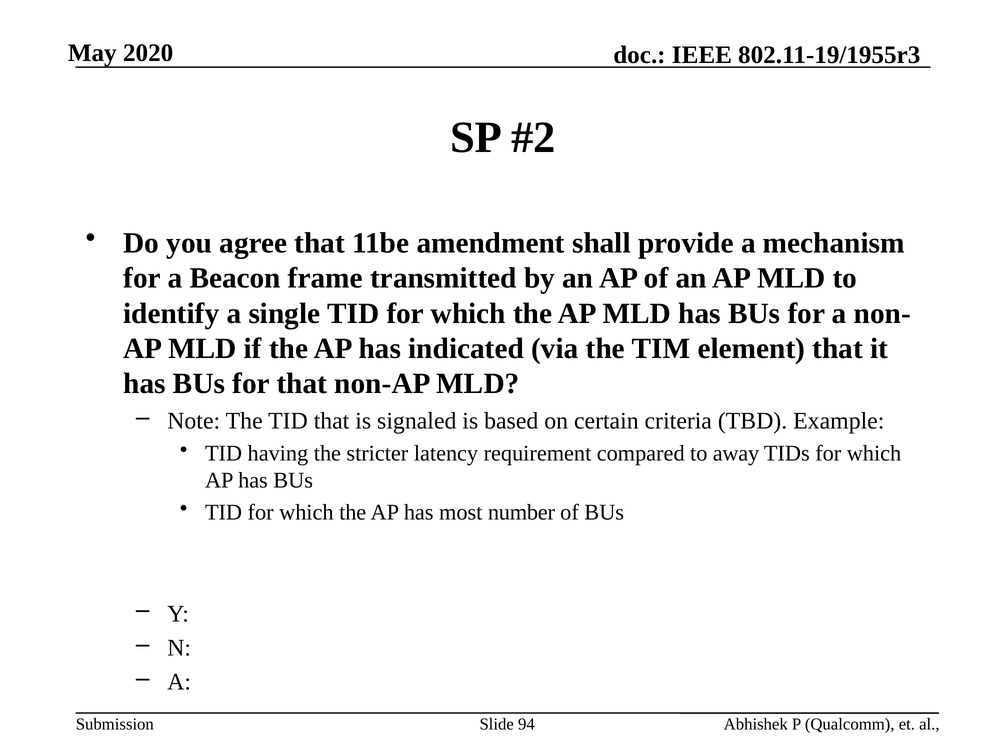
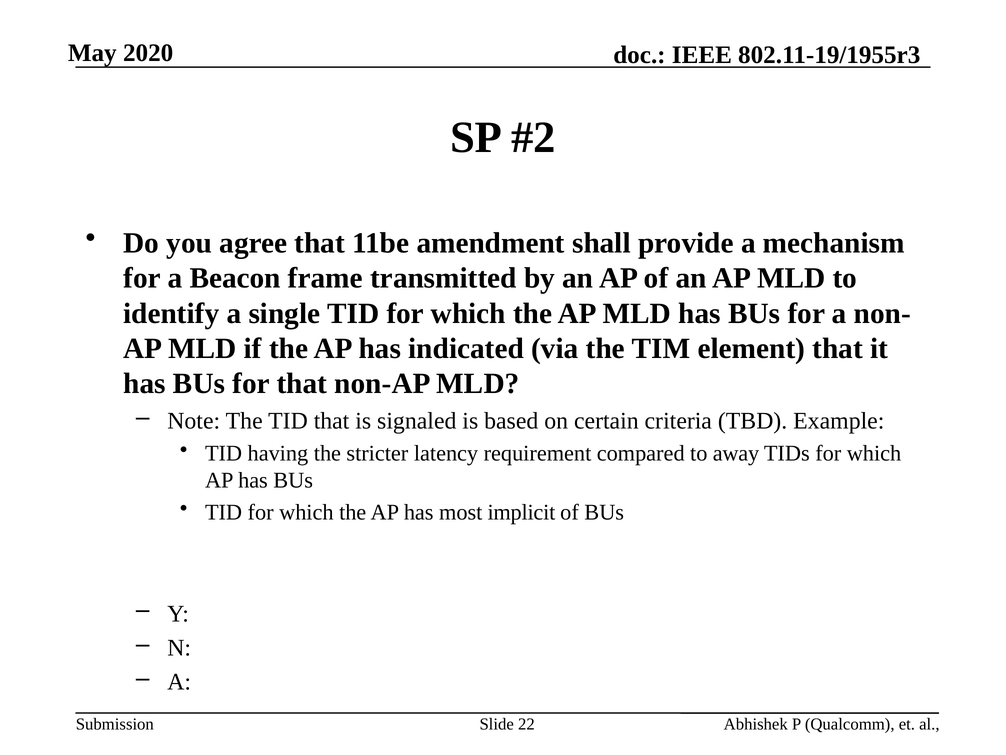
number: number -> implicit
94: 94 -> 22
